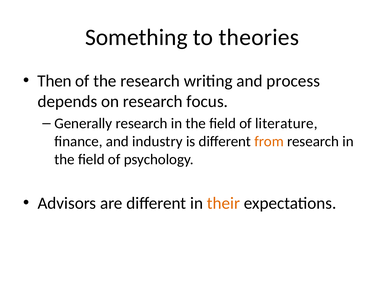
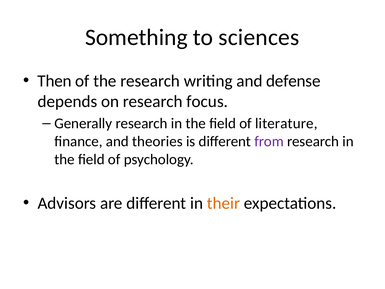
theories: theories -> sciences
process: process -> defense
industry: industry -> theories
from colour: orange -> purple
